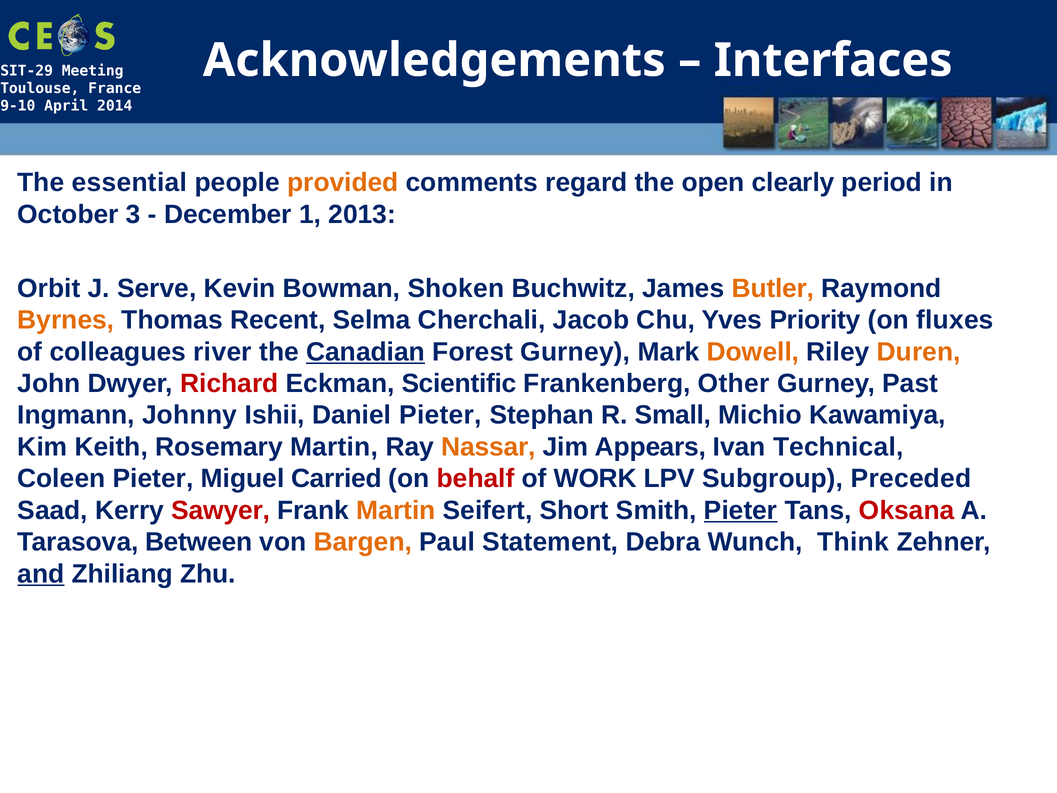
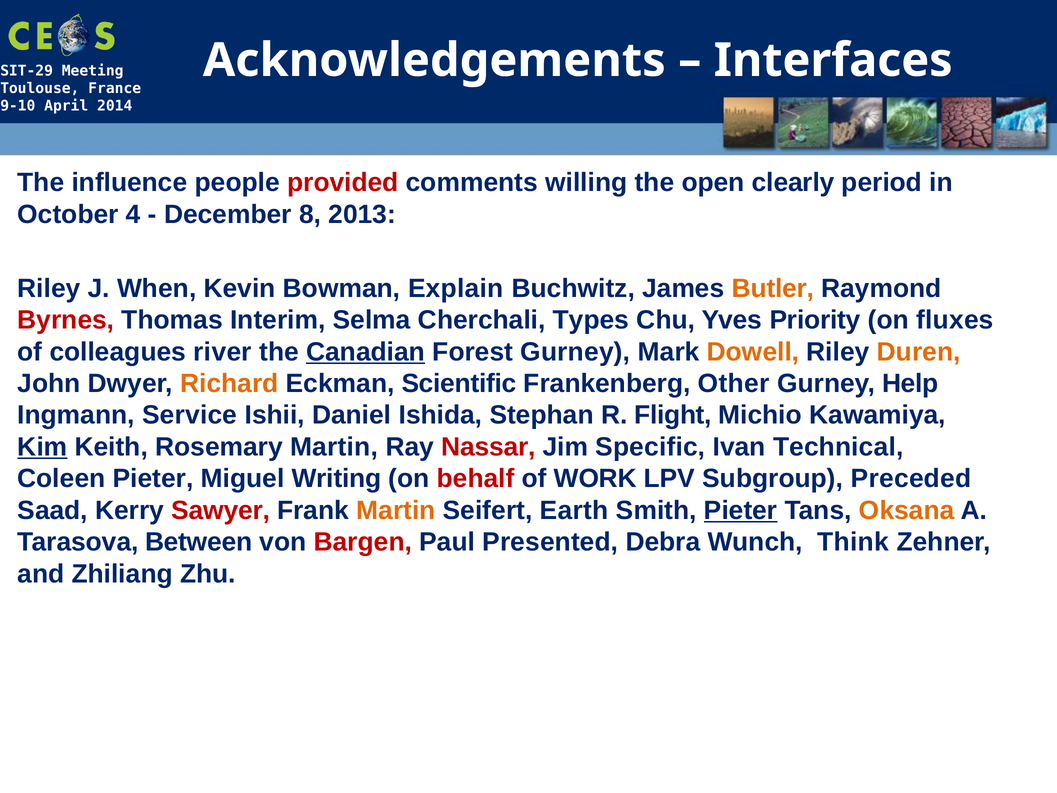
essential: essential -> influence
provided colour: orange -> red
regard: regard -> willing
3: 3 -> 4
1: 1 -> 8
Orbit at (49, 288): Orbit -> Riley
Serve: Serve -> When
Shoken: Shoken -> Explain
Byrnes colour: orange -> red
Recent: Recent -> Interim
Jacob: Jacob -> Types
Richard colour: red -> orange
Past: Past -> Help
Johnny: Johnny -> Service
Daniel Pieter: Pieter -> Ishida
Small: Small -> Flight
Kim underline: none -> present
Nassar colour: orange -> red
Appears: Appears -> Specific
Carried: Carried -> Writing
Short: Short -> Earth
Oksana colour: red -> orange
Bargen colour: orange -> red
Statement: Statement -> Presented
and underline: present -> none
